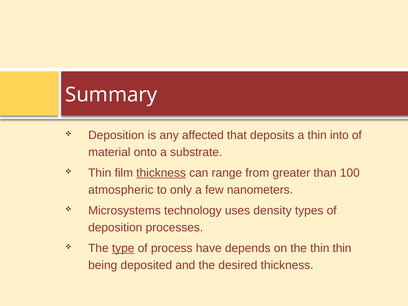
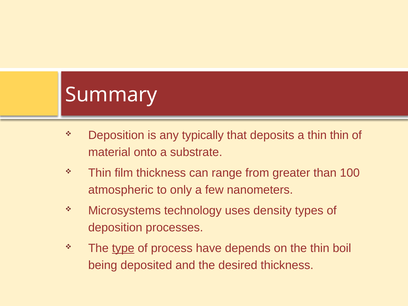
affected: affected -> typically
thin into: into -> thin
thickness at (161, 173) underline: present -> none
thin thin: thin -> boil
